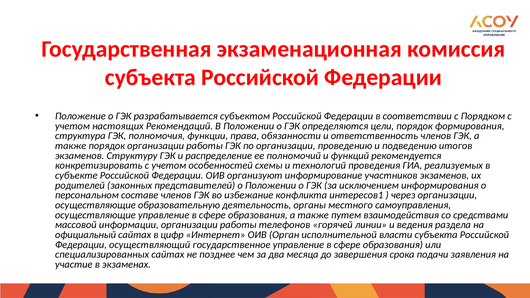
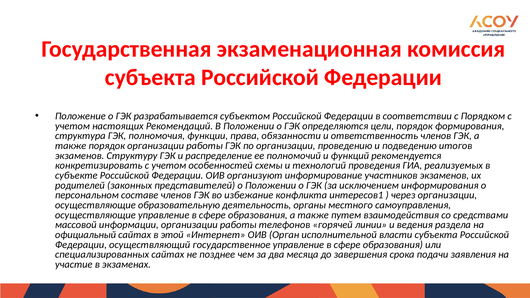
цифр: цифр -> этой
